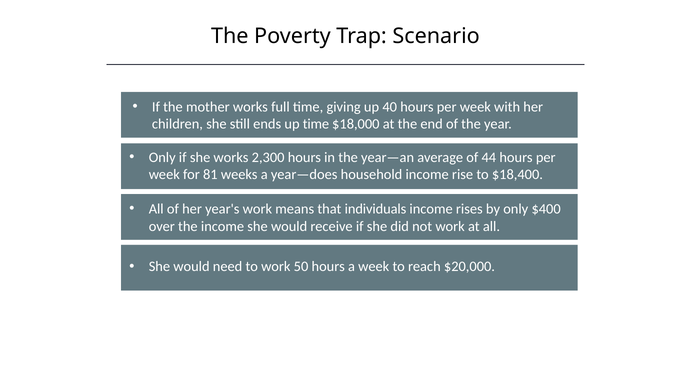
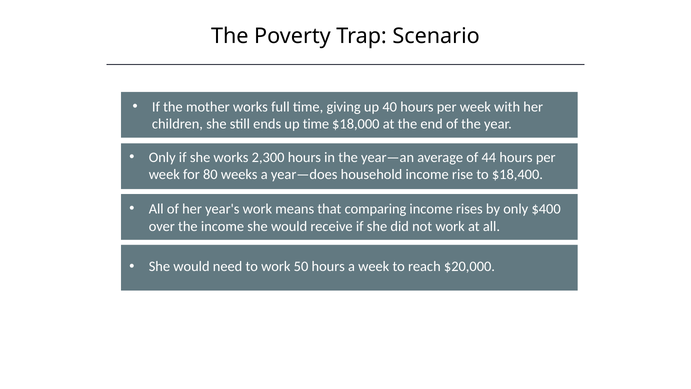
81: 81 -> 80
individuals: individuals -> comparing
